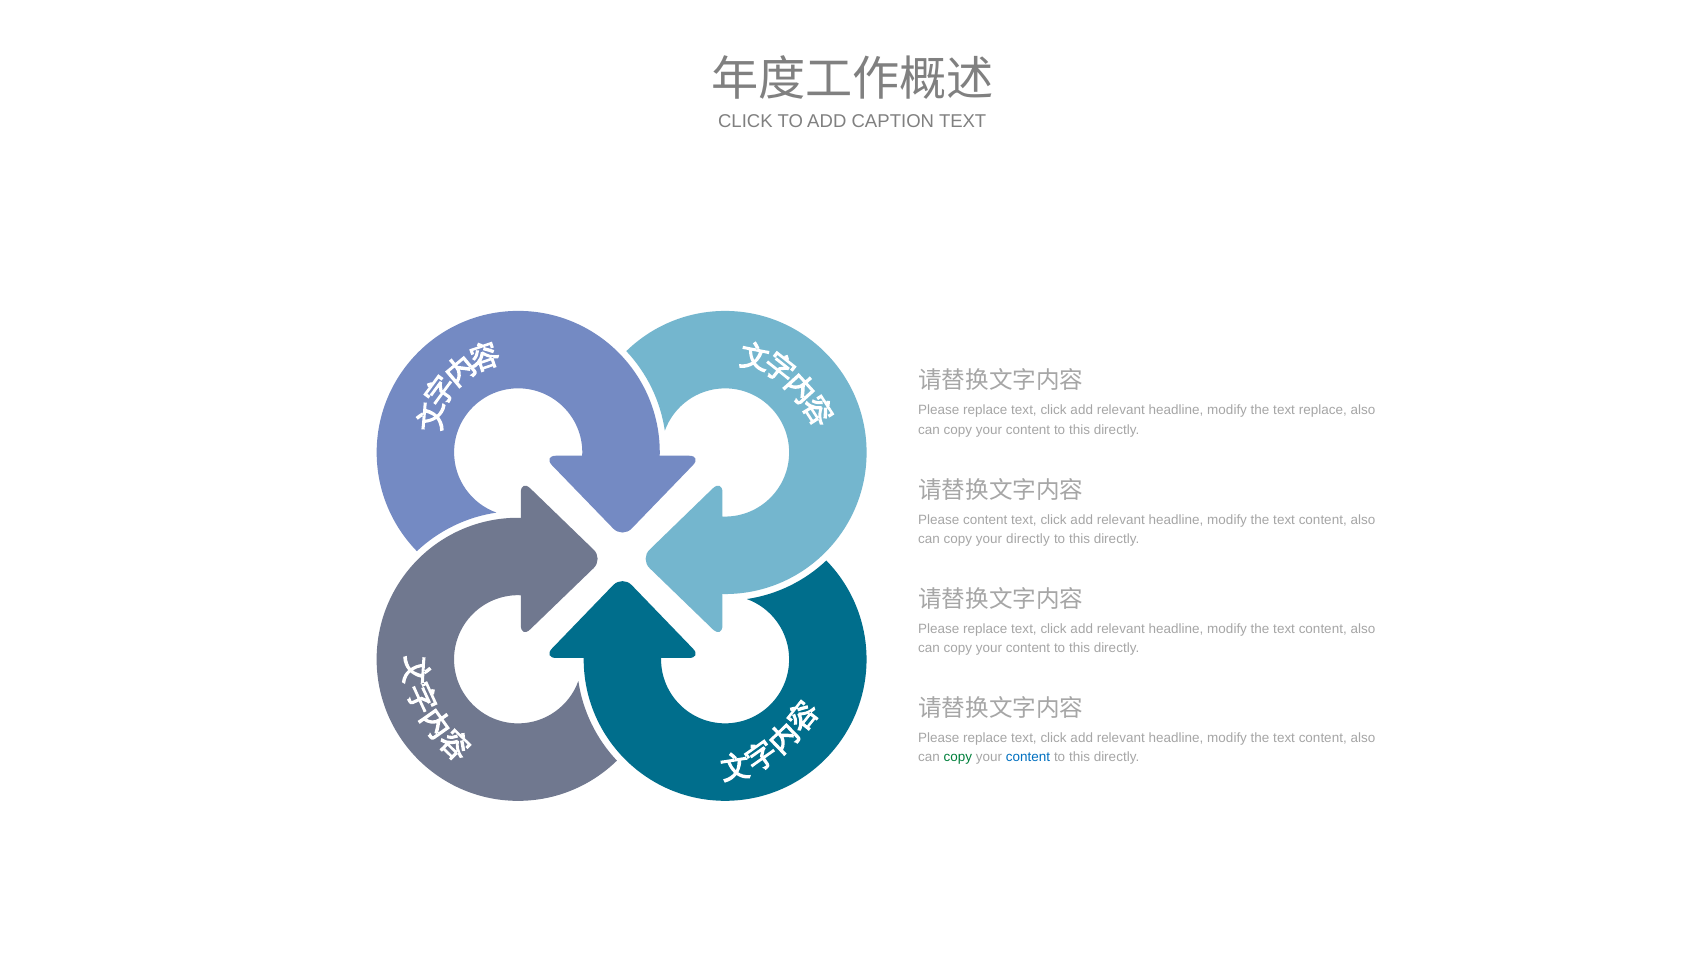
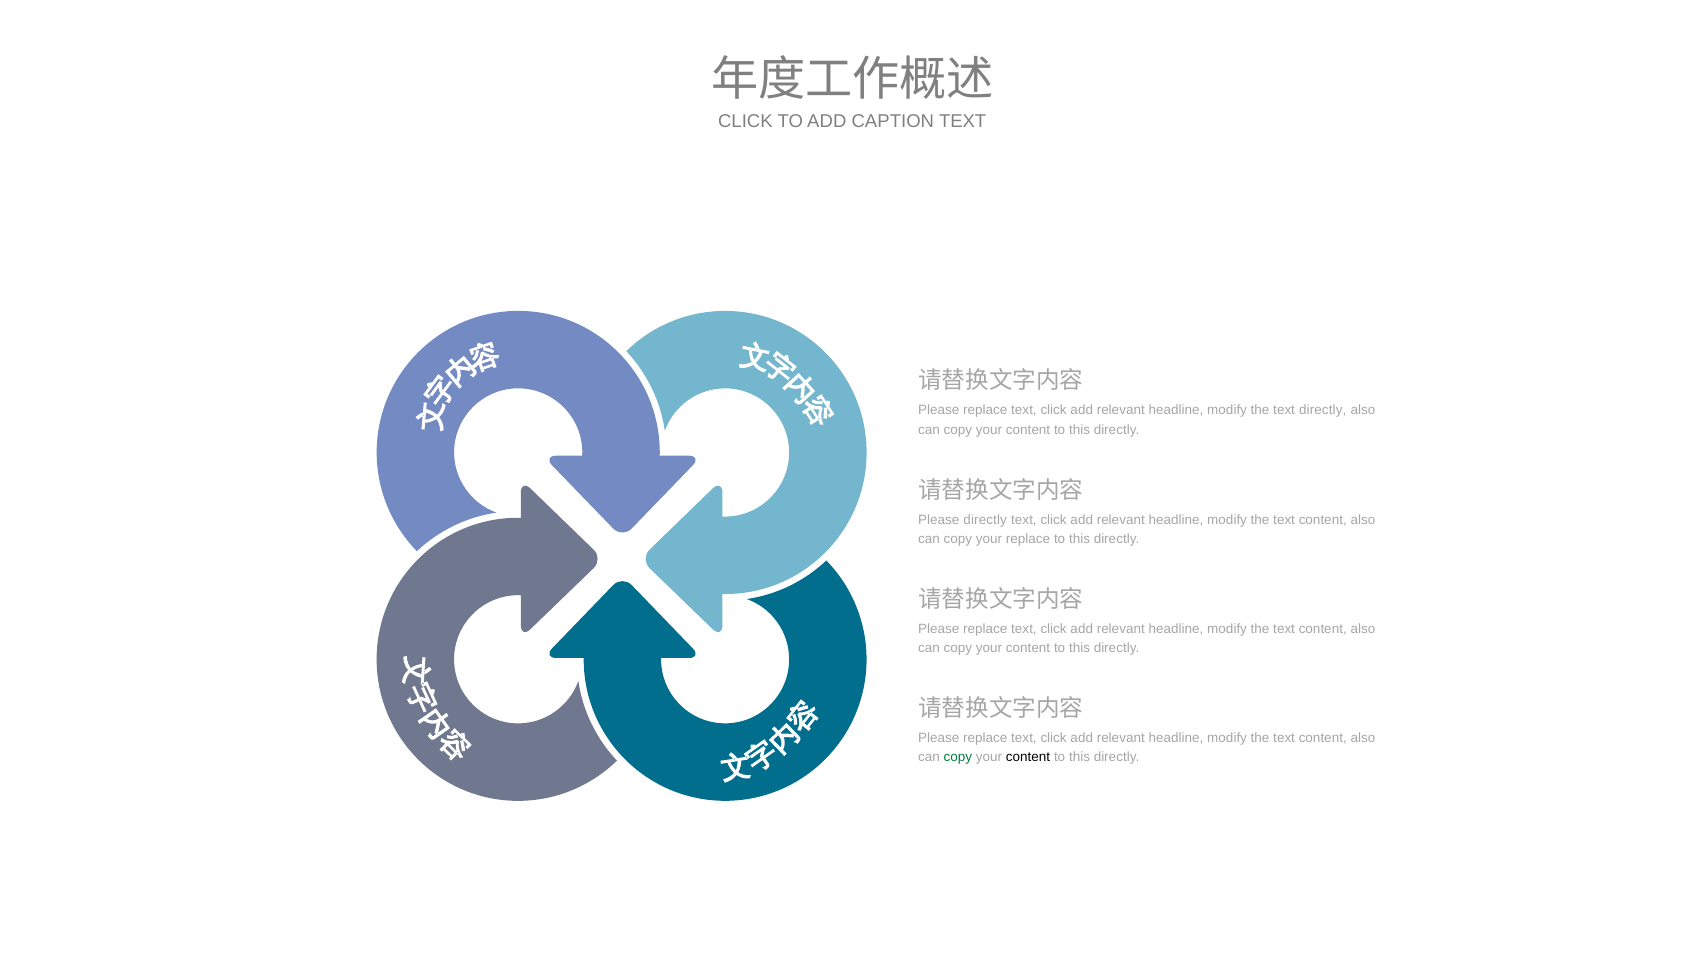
text replace: replace -> directly
Please content: content -> directly
your directly: directly -> replace
content at (1028, 757) colour: blue -> black
